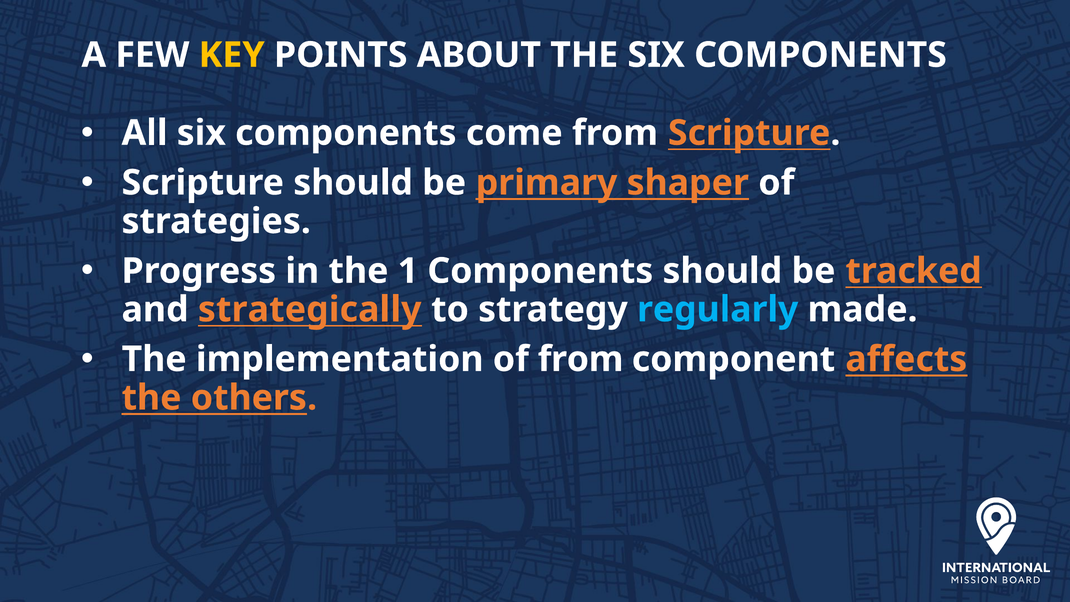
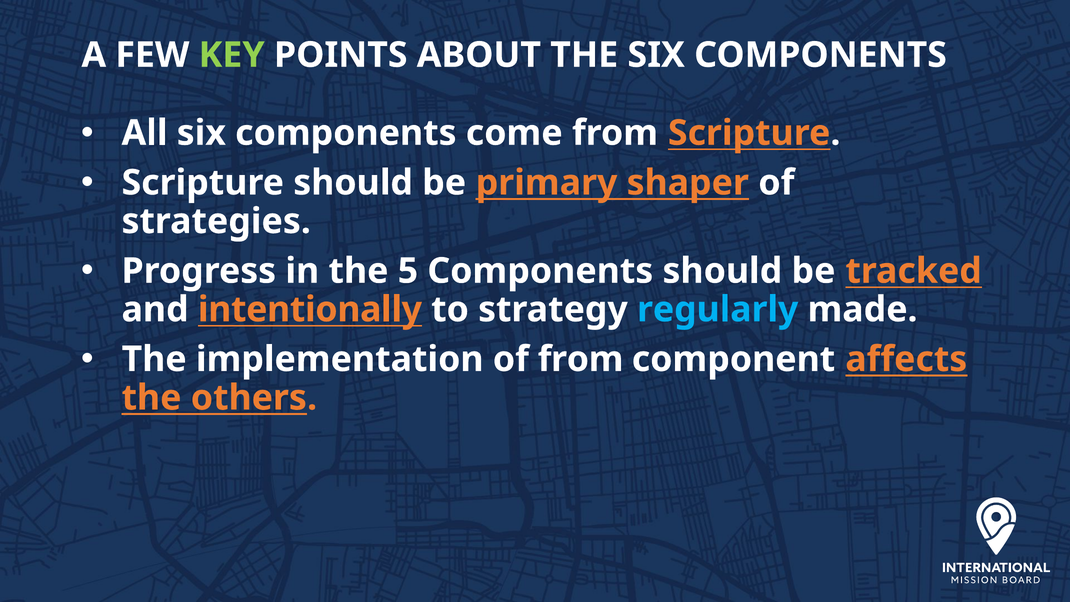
KEY colour: yellow -> light green
1: 1 -> 5
strategically: strategically -> intentionally
